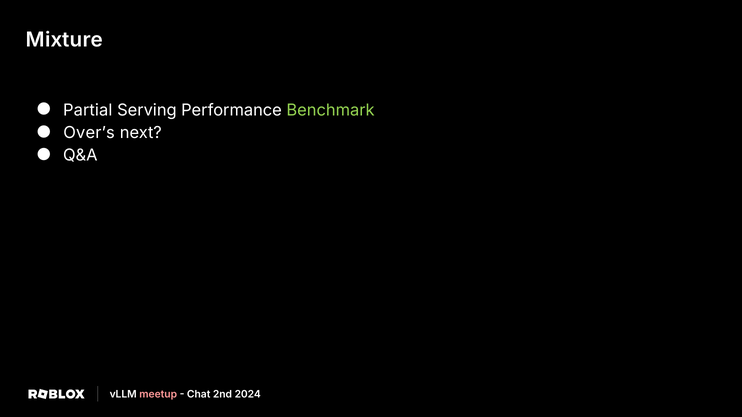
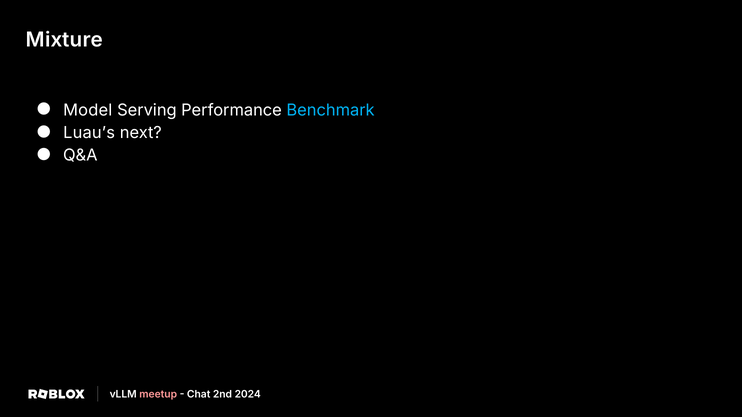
Partial: Partial -> Model
Benchmark colour: light green -> light blue
Over’s: Over’s -> Luau’s
